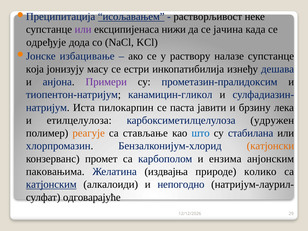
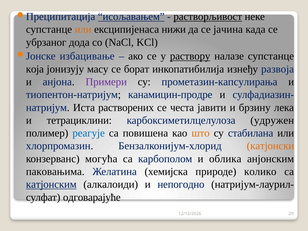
растворљивост underline: none -> present
или at (83, 29) colour: purple -> orange
одређује: одређује -> убрзаног
раствору underline: none -> present
естри: естри -> борат
дешава: дешава -> развоја
прометазин-пралидоксим: прометазин-пралидоксим -> прометазин-капсулирања
канамицин-гликол: канамицин-гликол -> канамицин-продре
пилокарпин: пилокарпин -> растворених
паста: паста -> честа
етилцелулоза: етилцелулоза -> тетрациклини
реагује colour: orange -> blue
стављање: стављање -> повишена
што colour: blue -> orange
промет: промет -> могућа
ензима: ензима -> облика
издвајња: издвајња -> хемијска
